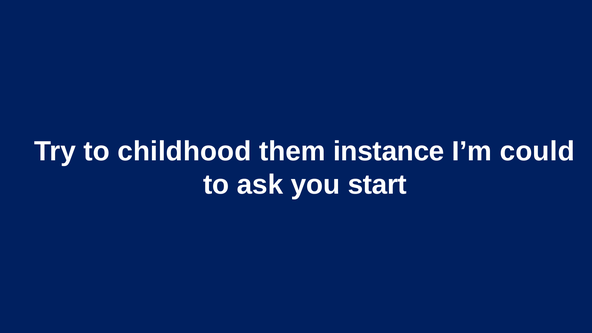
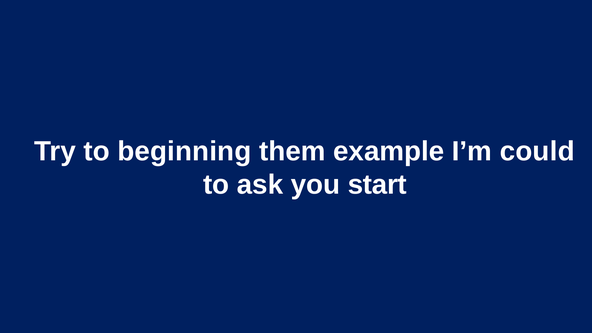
childhood: childhood -> beginning
instance: instance -> example
